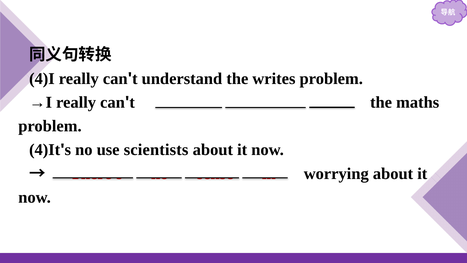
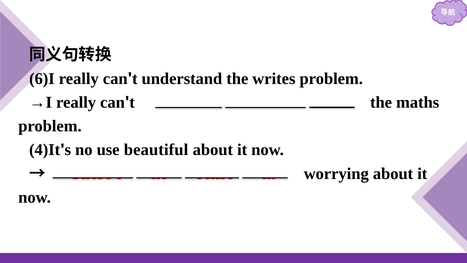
4)I: 4)I -> 6)I
scientists: scientists -> beautiful
